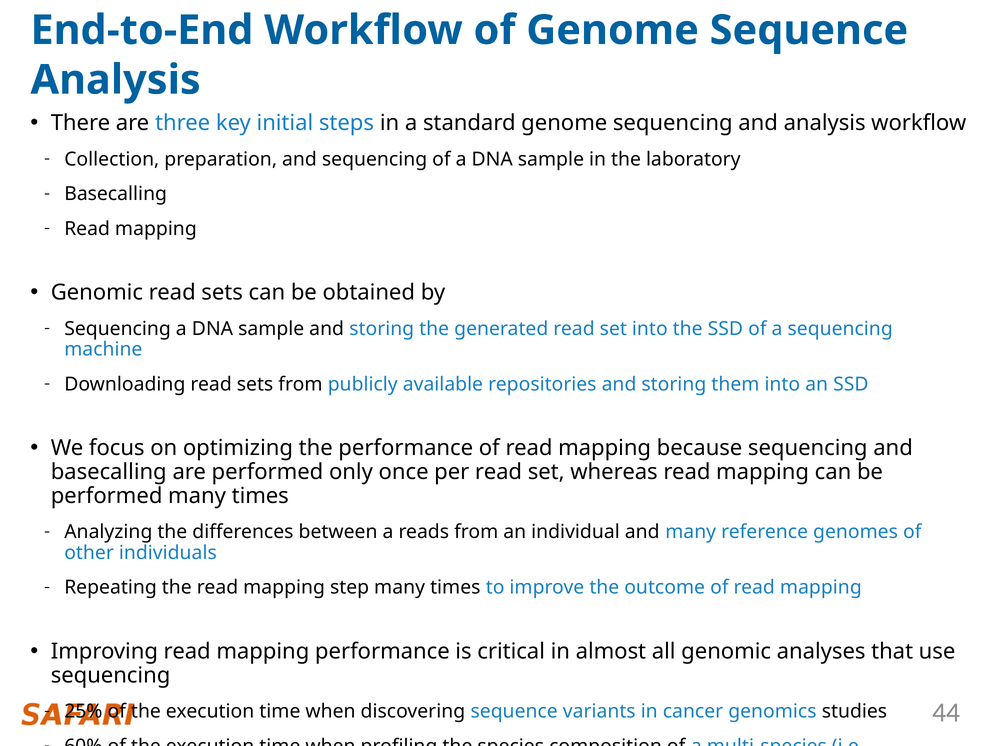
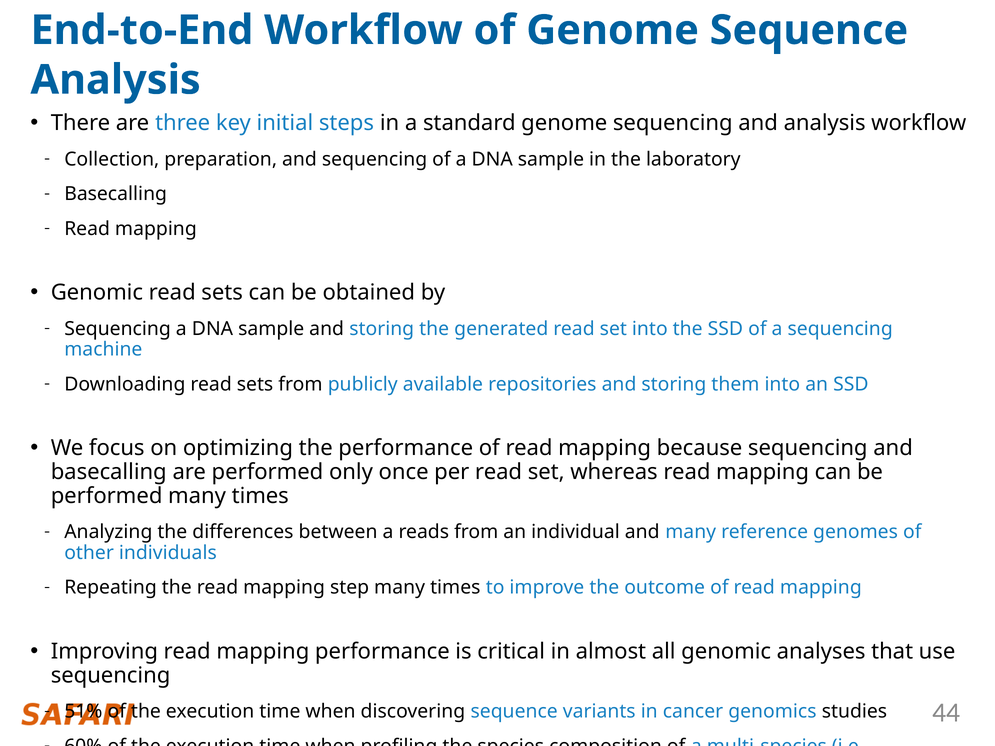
25%: 25% -> 51%
